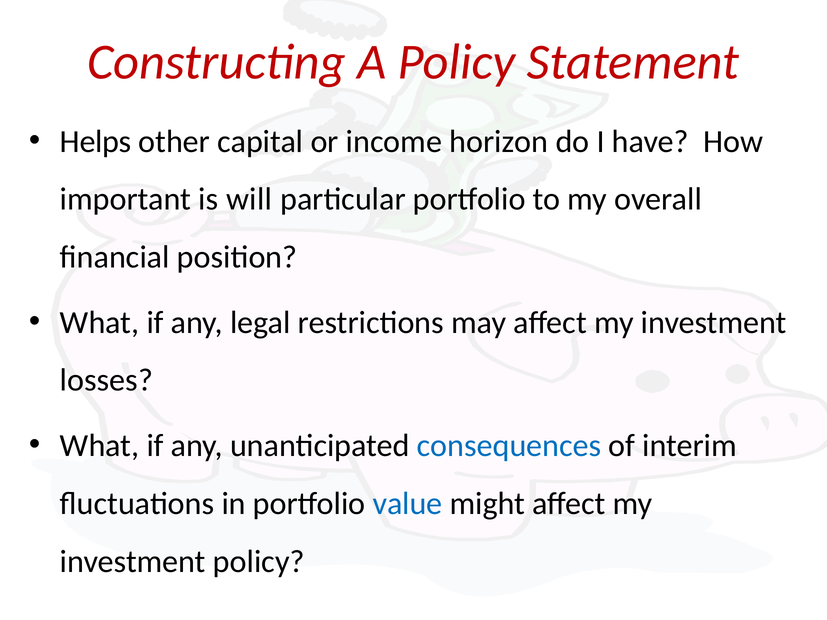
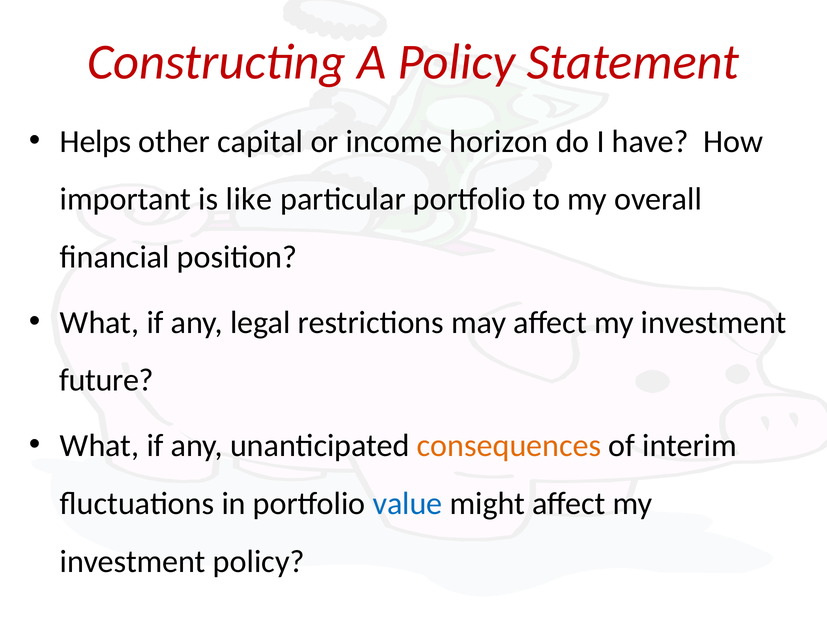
will: will -> like
losses: losses -> future
consequences colour: blue -> orange
